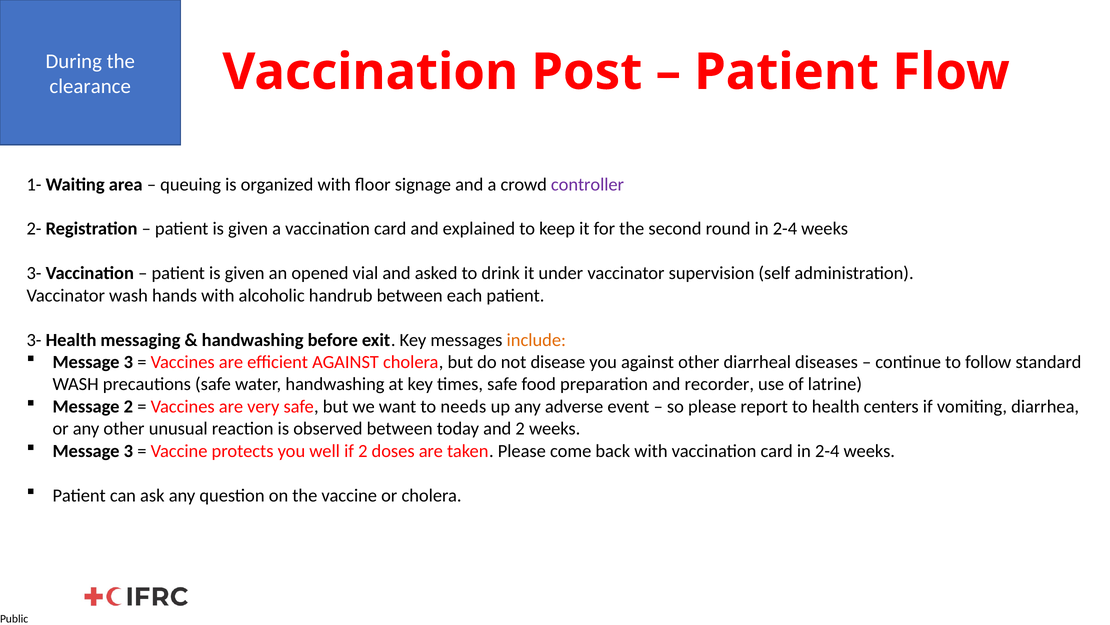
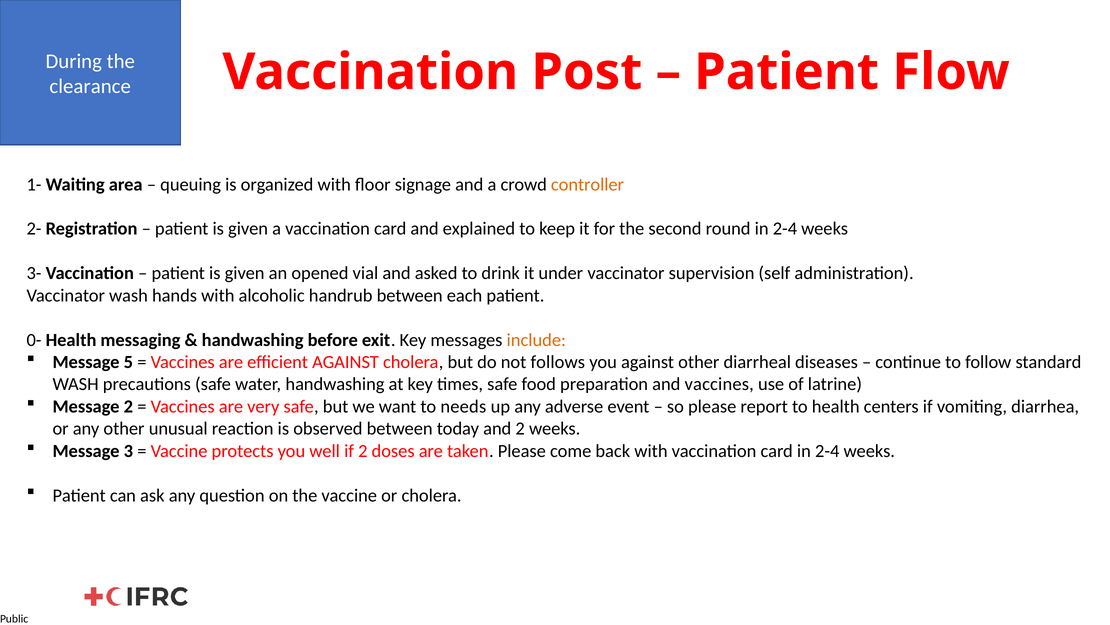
controller colour: purple -> orange
3- at (34, 340): 3- -> 0-
3 at (128, 362): 3 -> 5
disease: disease -> follows
and recorder: recorder -> vaccines
